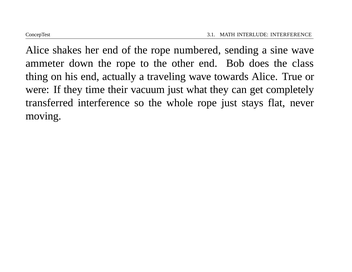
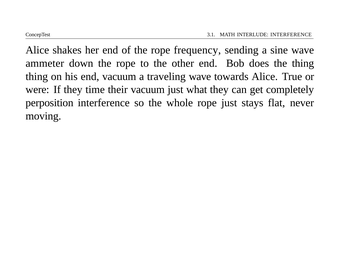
numbered: numbered -> frequency
the class: class -> thing
end actually: actually -> vacuum
transferred: transferred -> perposition
